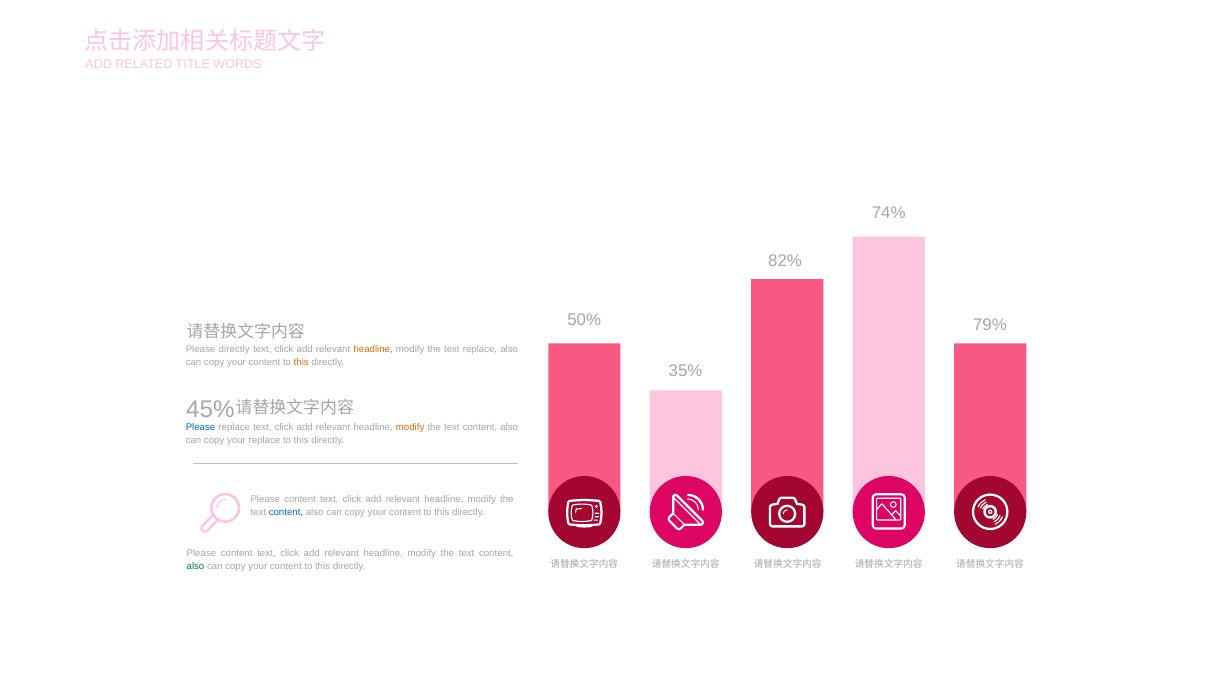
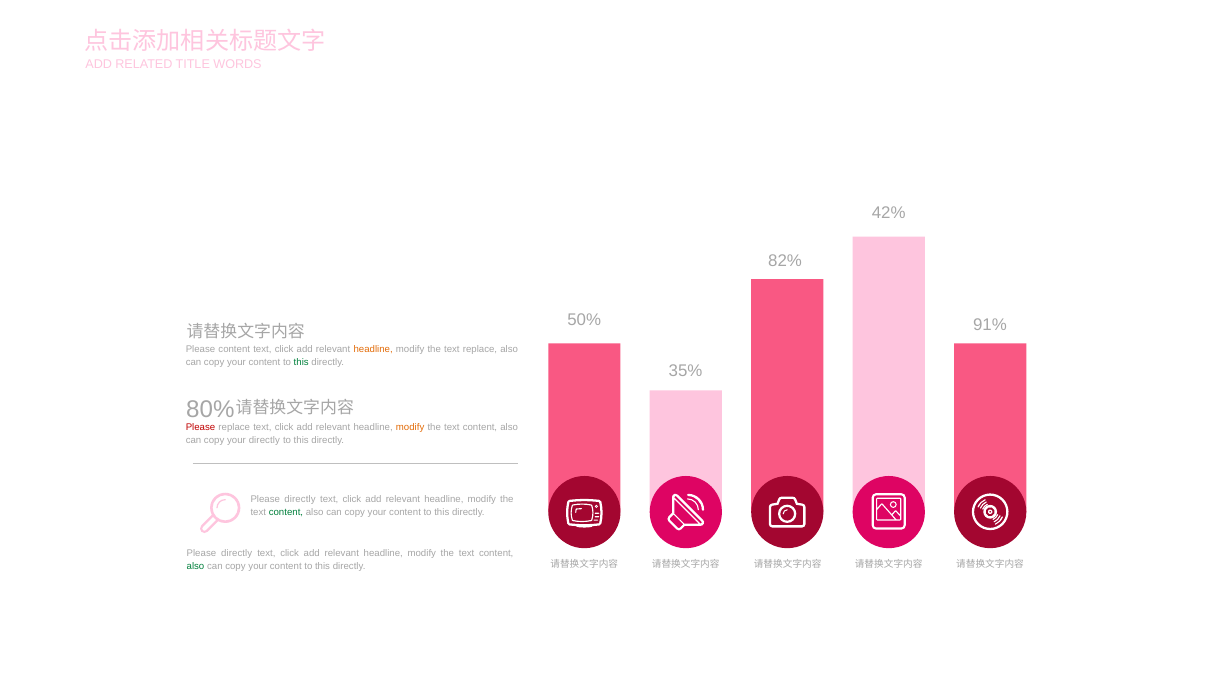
74%: 74% -> 42%
79%: 79% -> 91%
Please directly: directly -> content
this at (301, 363) colour: orange -> green
45%: 45% -> 80%
Please at (201, 427) colour: blue -> red
your replace: replace -> directly
content at (300, 499): content -> directly
content at (286, 513) colour: blue -> green
content at (237, 553): content -> directly
